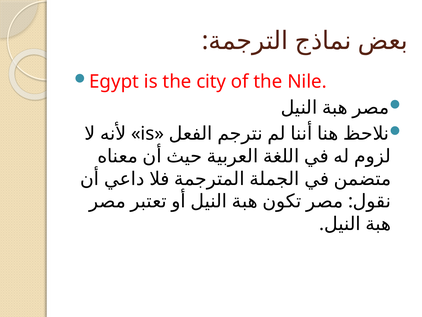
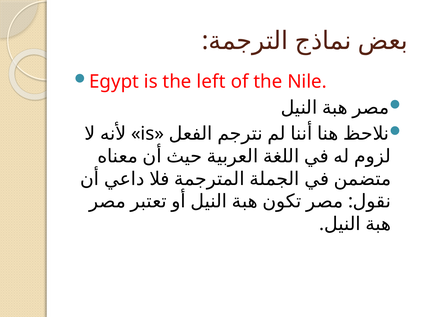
city: city -> left
